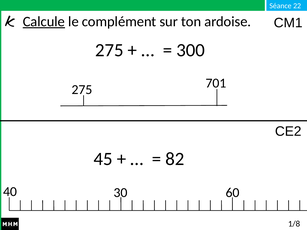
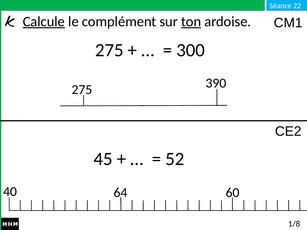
ton underline: none -> present
701: 701 -> 390
82: 82 -> 52
30: 30 -> 64
